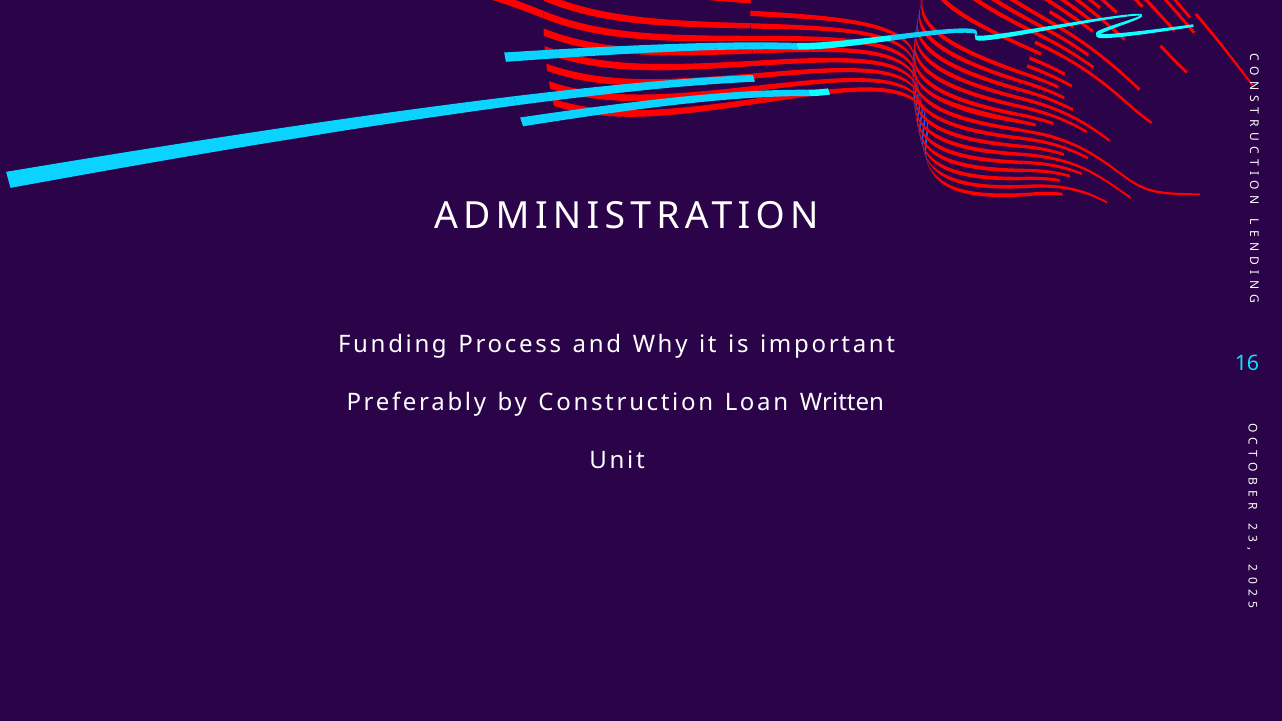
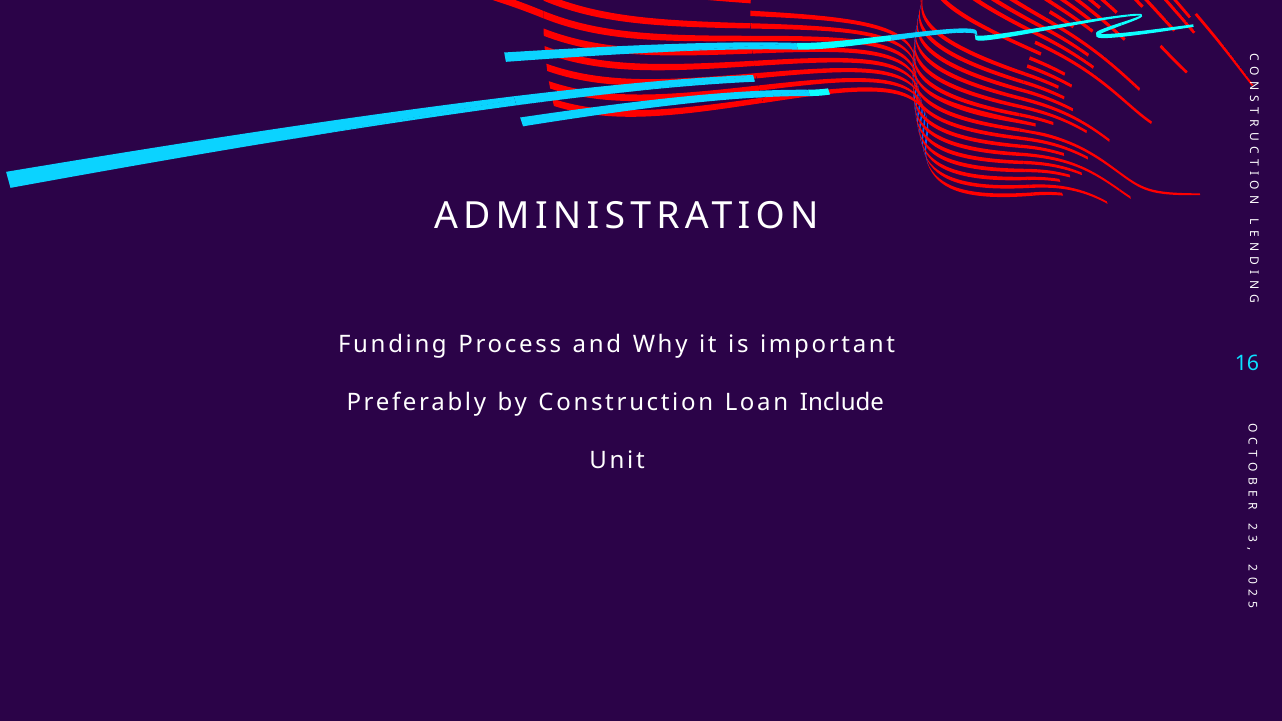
Written: Written -> Include
